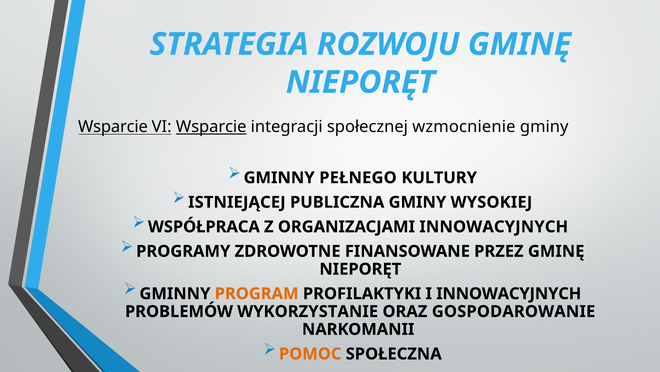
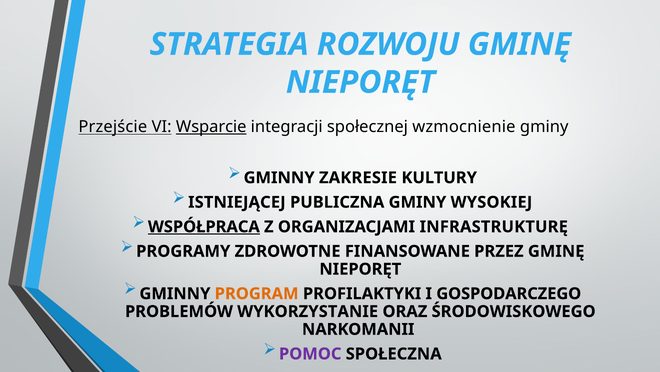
Wsparcie at (113, 126): Wsparcie -> Przejście
PEŁNEGO: PEŁNEGO -> ZAKRESIE
WSPÓŁPRACA underline: none -> present
ORGANIZACJAMI INNOWACYJNYCH: INNOWACYJNYCH -> INFRASTRUKTURĘ
I INNOWACYJNYCH: INNOWACYJNYCH -> GOSPODARCZEGO
GOSPODAROWANIE: GOSPODAROWANIE -> ŚRODOWISKOWEGO
POMOC colour: orange -> purple
